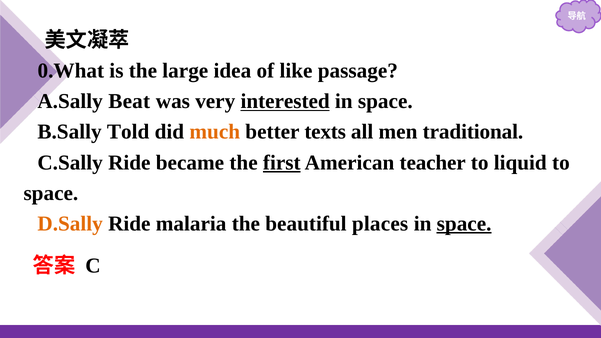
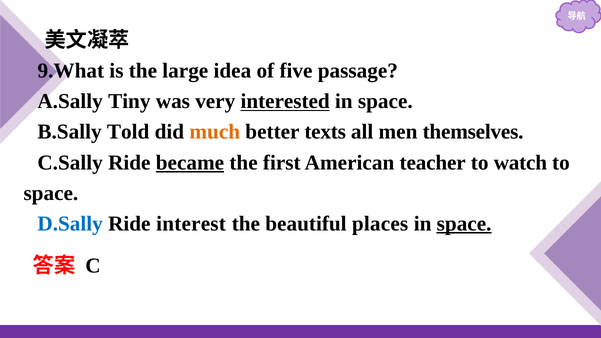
0.What: 0.What -> 9.What
like: like -> five
Beat: Beat -> Tiny
traditional: traditional -> themselves
became underline: none -> present
first underline: present -> none
liquid: liquid -> watch
D.Sally colour: orange -> blue
malaria: malaria -> interest
